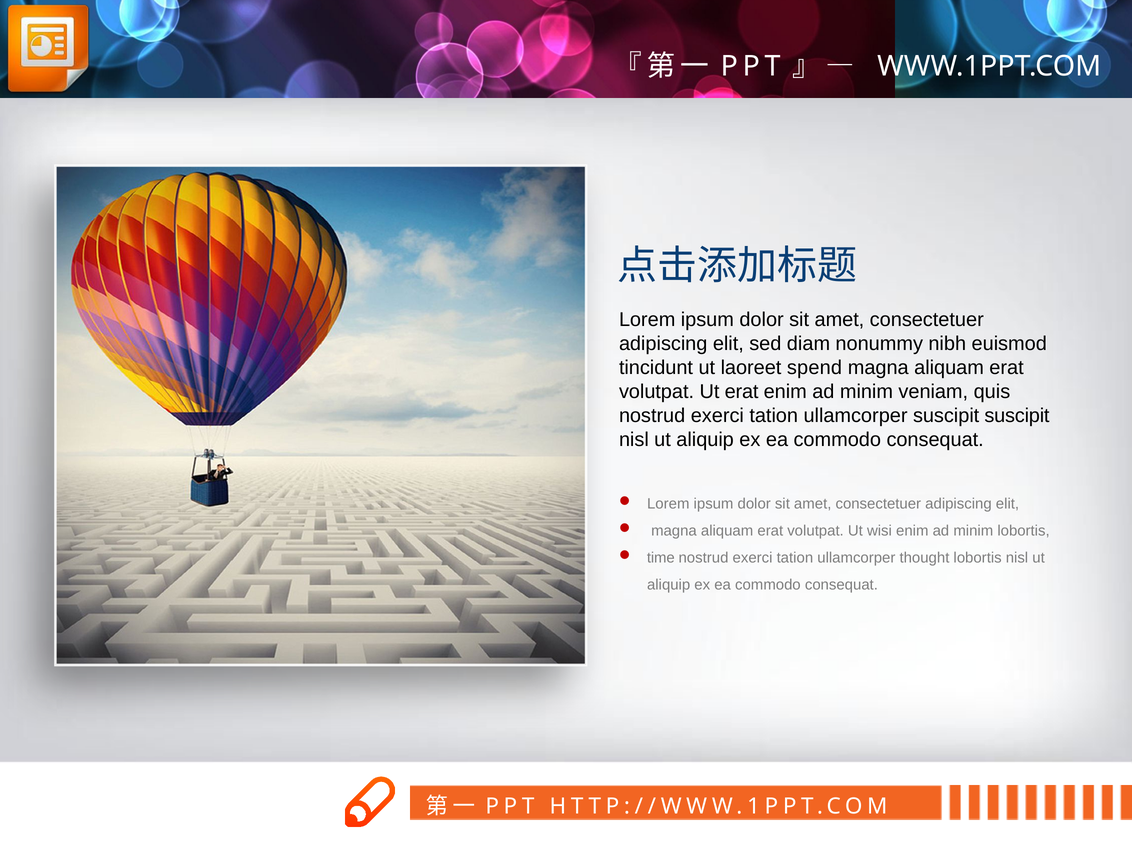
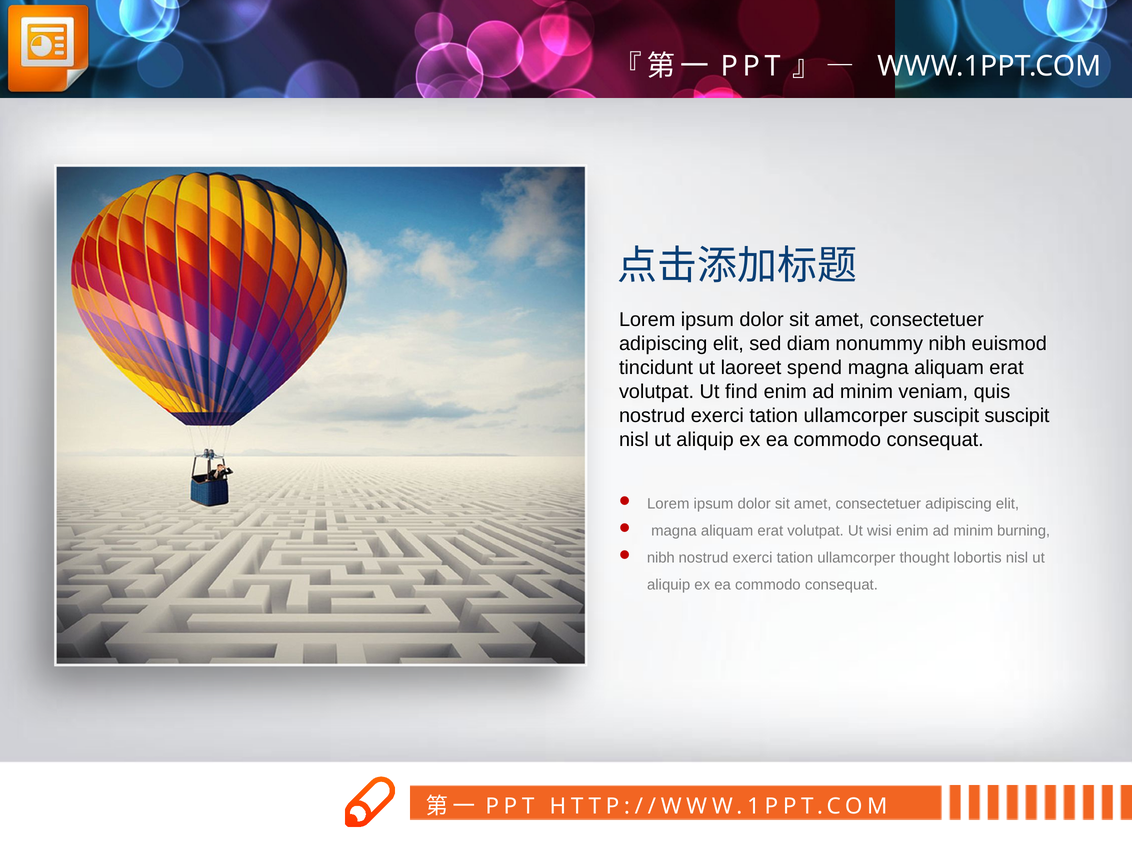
Ut erat: erat -> find
minim lobortis: lobortis -> burning
time at (661, 558): time -> nibh
